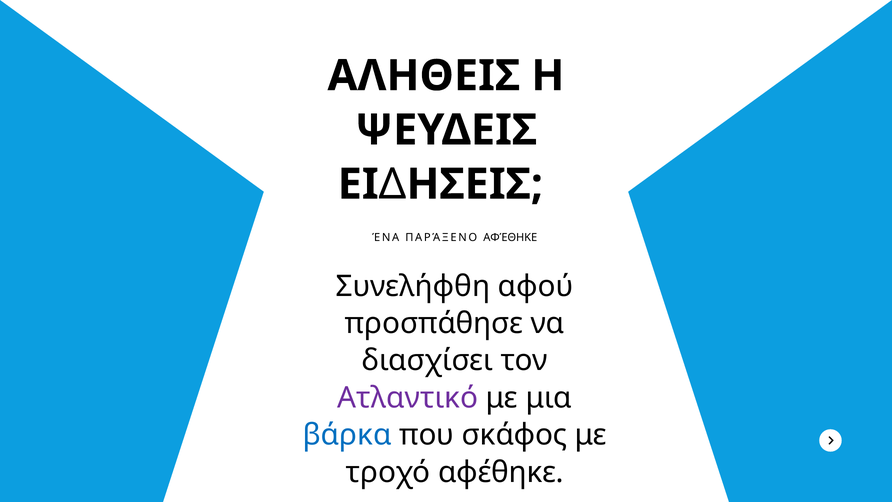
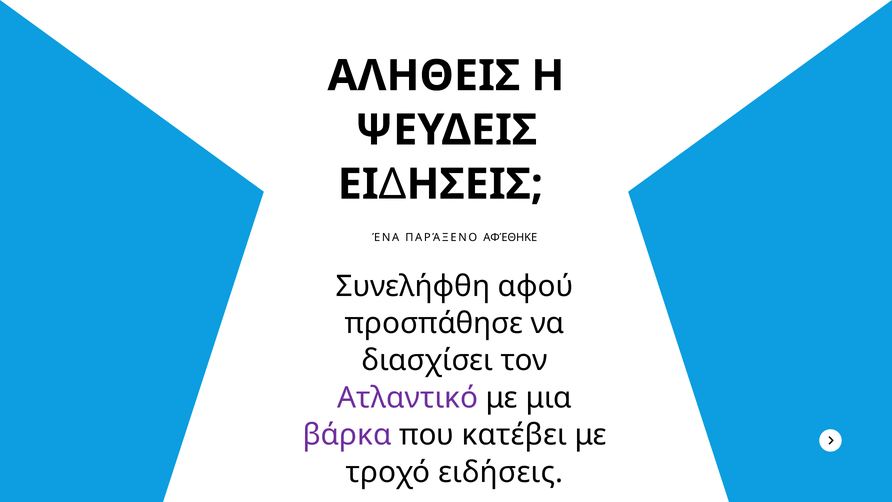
βάρκα colour: blue -> purple
σκάφος: σκάφος -> κατέβει
τροχό αφέθηκε: αφέθηκε -> ειδήσεις
